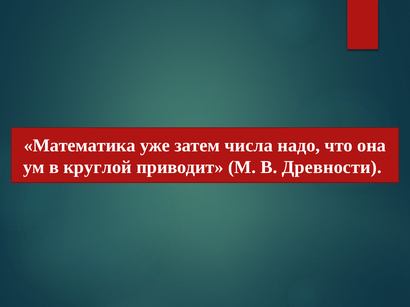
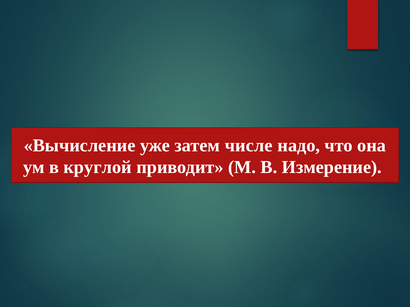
Математика: Математика -> Вычисление
числа: числа -> числе
Древности: Древности -> Измерение
